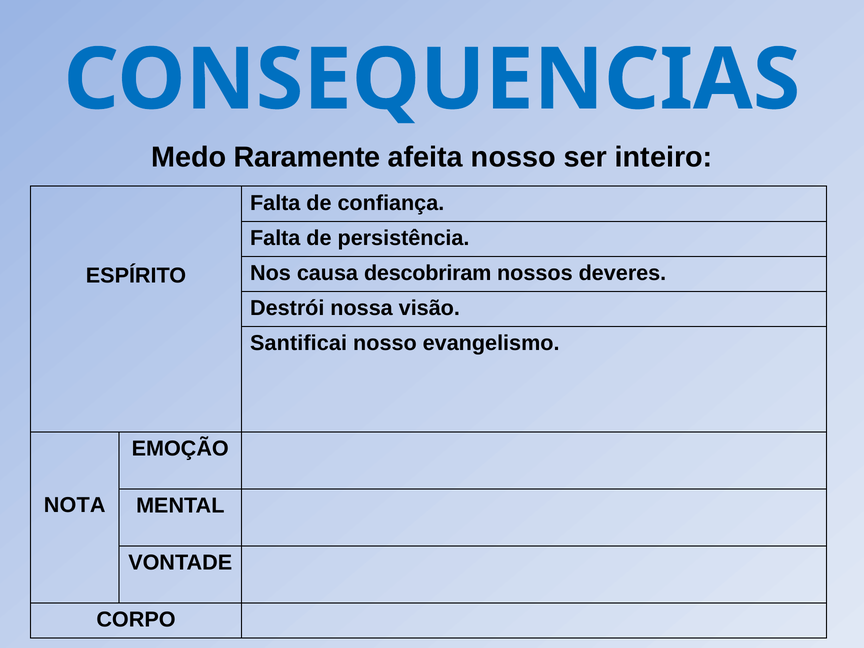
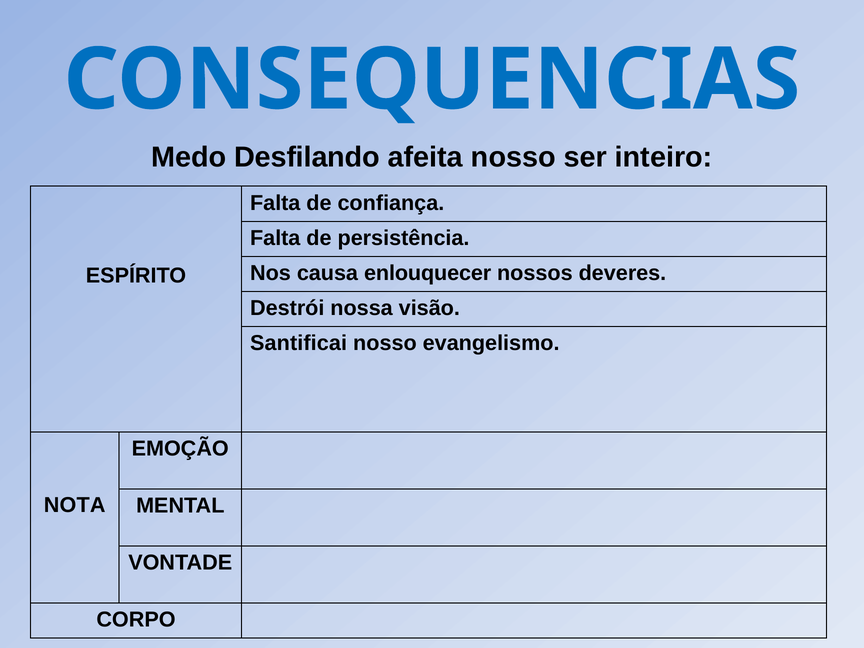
Raramente: Raramente -> Desfilando
descobriram: descobriram -> enlouquecer
